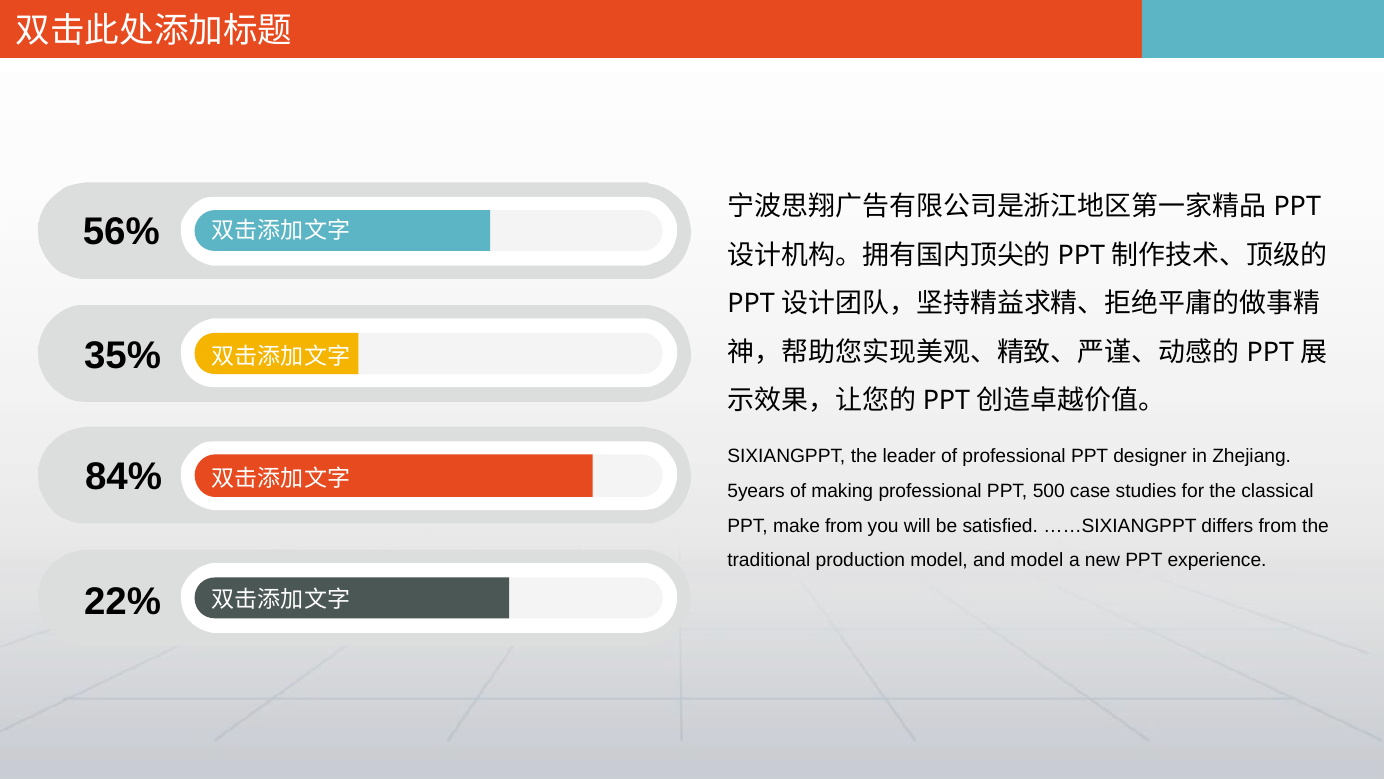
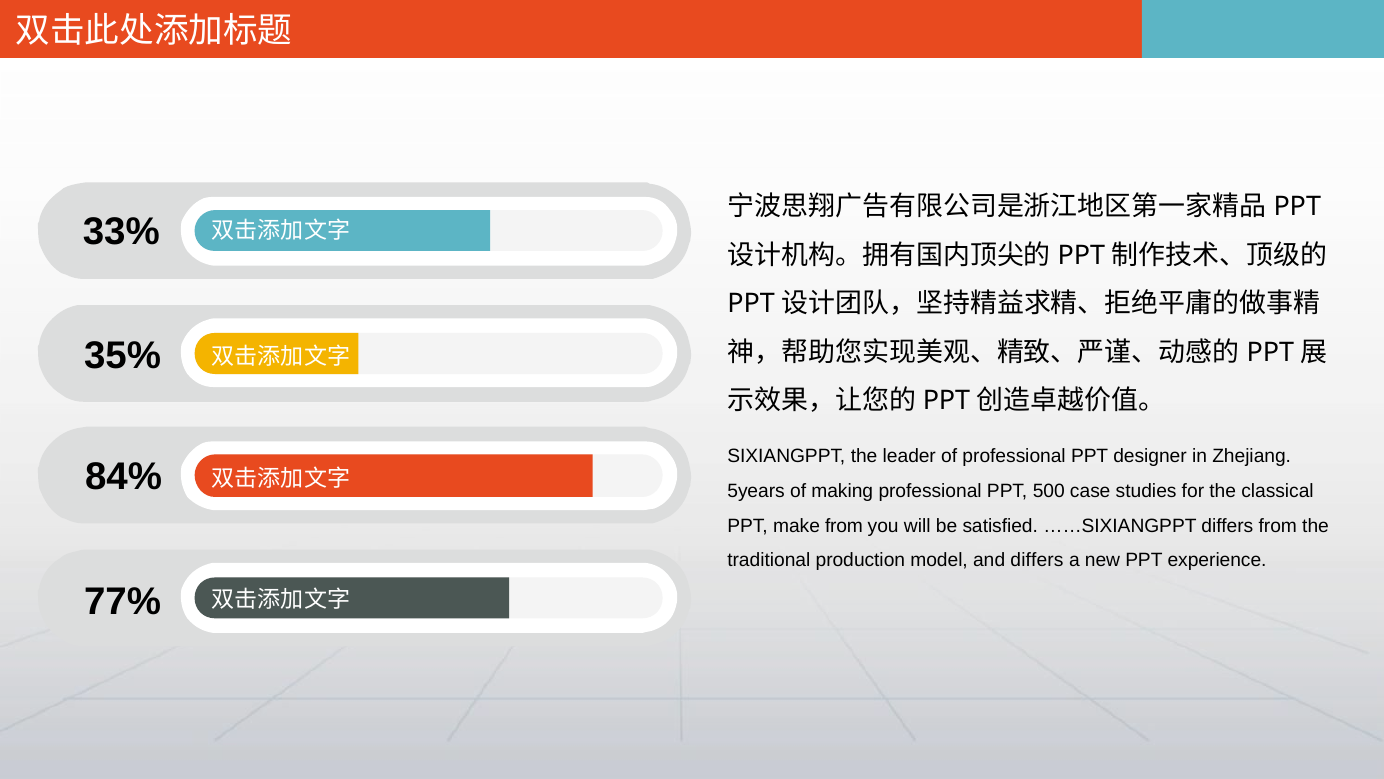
56%: 56% -> 33%
and model: model -> differs
22%: 22% -> 77%
